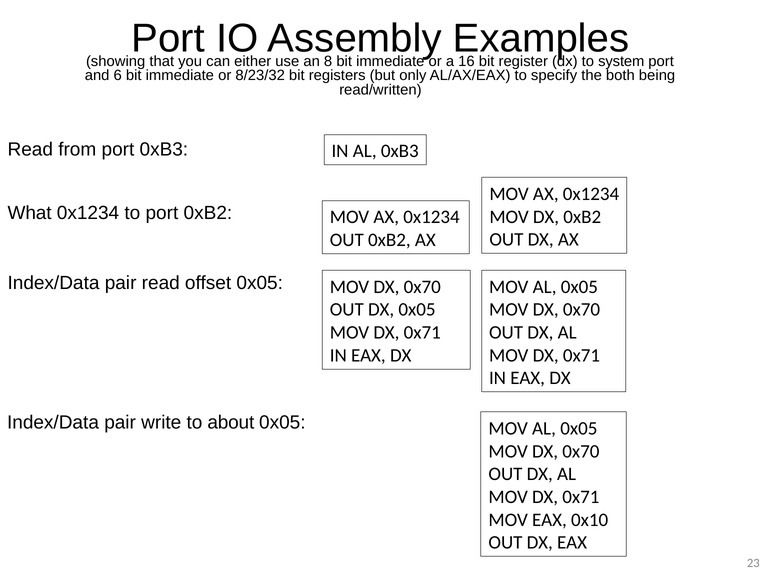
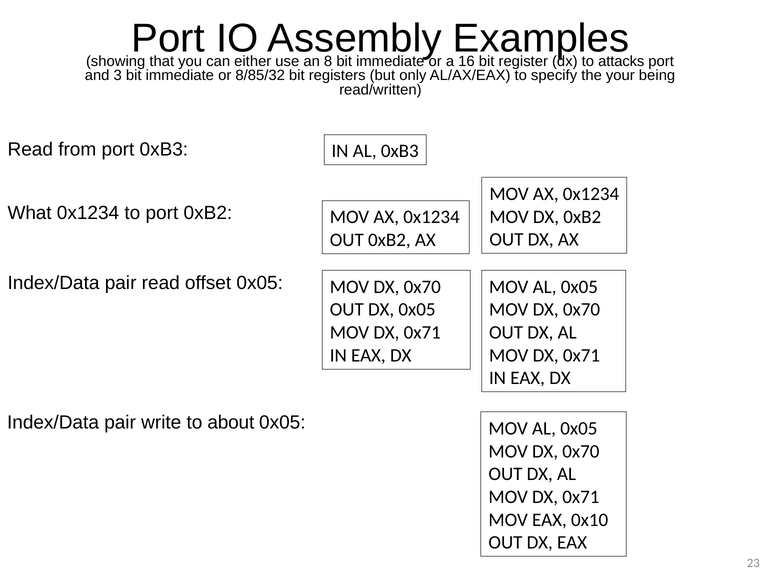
system: system -> attacks
6: 6 -> 3
8/23/32: 8/23/32 -> 8/85/32
both: both -> your
